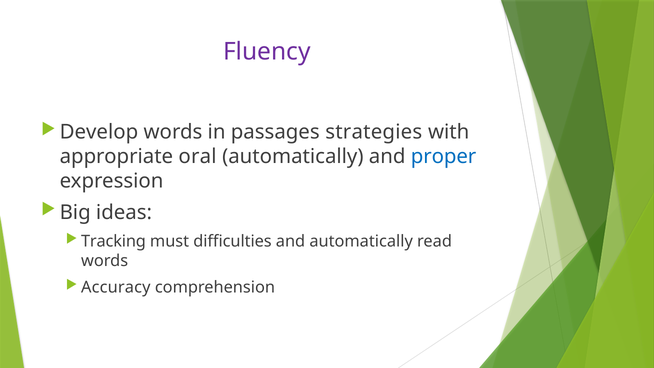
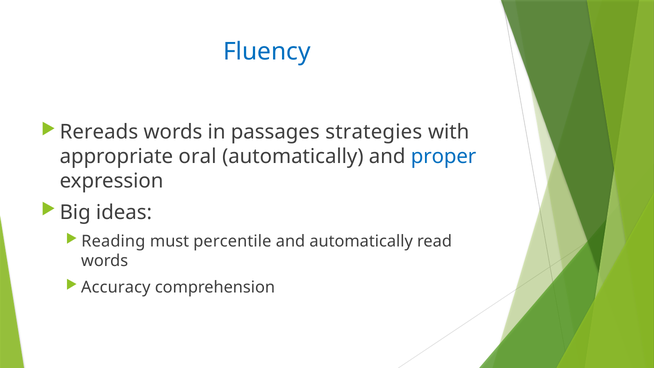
Fluency colour: purple -> blue
Develop: Develop -> Rereads
Tracking: Tracking -> Reading
difficulties: difficulties -> percentile
